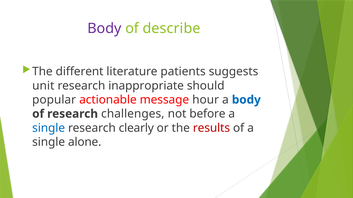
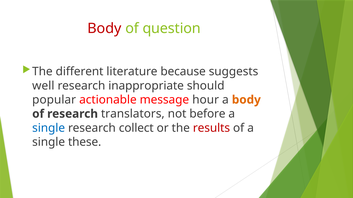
Body at (104, 29) colour: purple -> red
describe: describe -> question
patients: patients -> because
unit: unit -> well
body at (246, 100) colour: blue -> orange
challenges: challenges -> translators
clearly: clearly -> collect
alone: alone -> these
